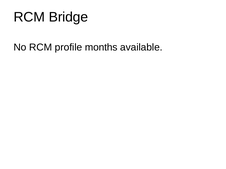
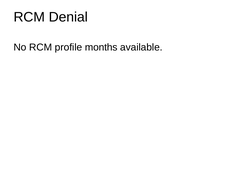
Bridge: Bridge -> Denial
